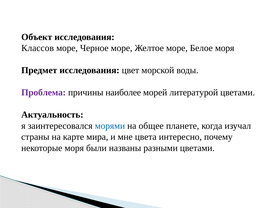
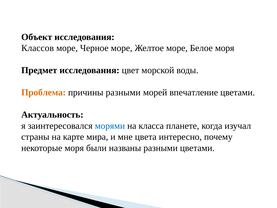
Проблема colour: purple -> orange
причины наиболее: наиболее -> разными
литературой: литературой -> впечатление
общее: общее -> класса
